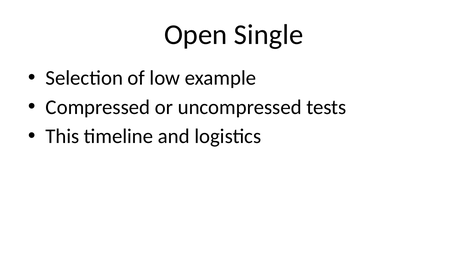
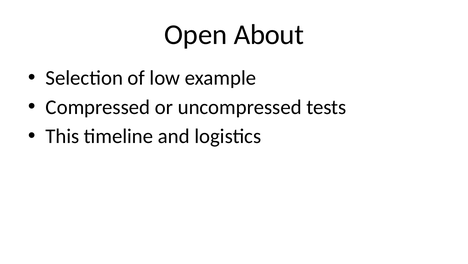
Single: Single -> About
